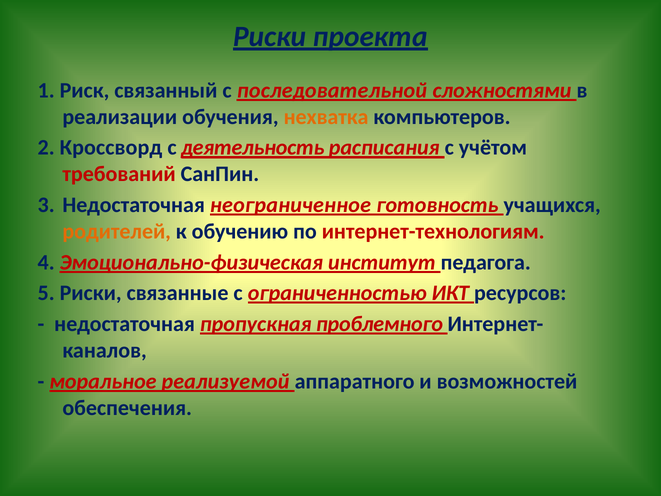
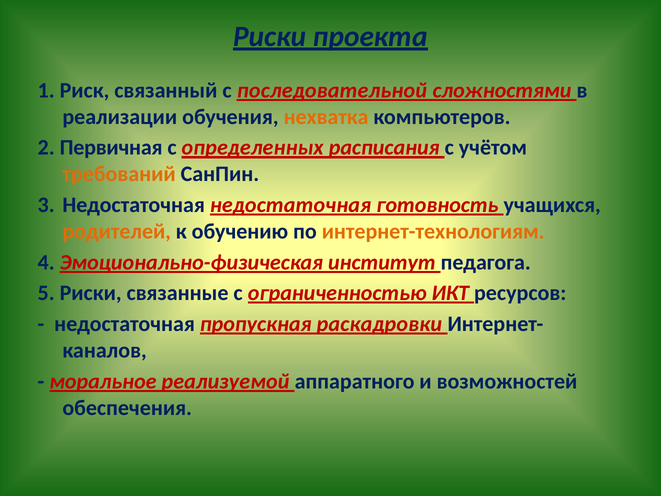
Кроссворд: Кроссворд -> Первичная
деятельность: деятельность -> определенных
требований colour: red -> orange
Недостаточная неограниченное: неограниченное -> недостаточная
интернет-технологиям colour: red -> orange
проблемного: проблемного -> раскадровки
